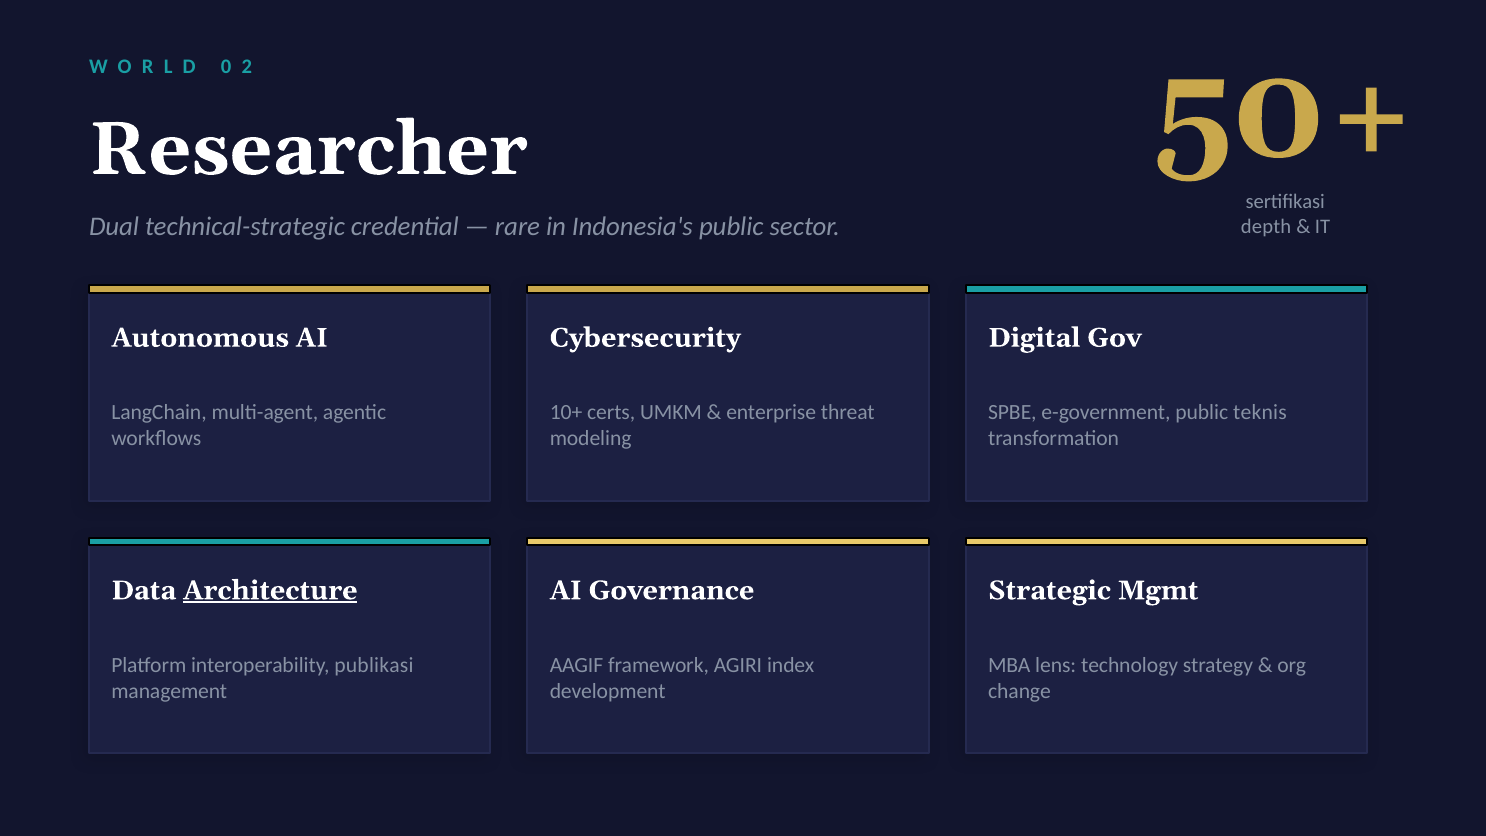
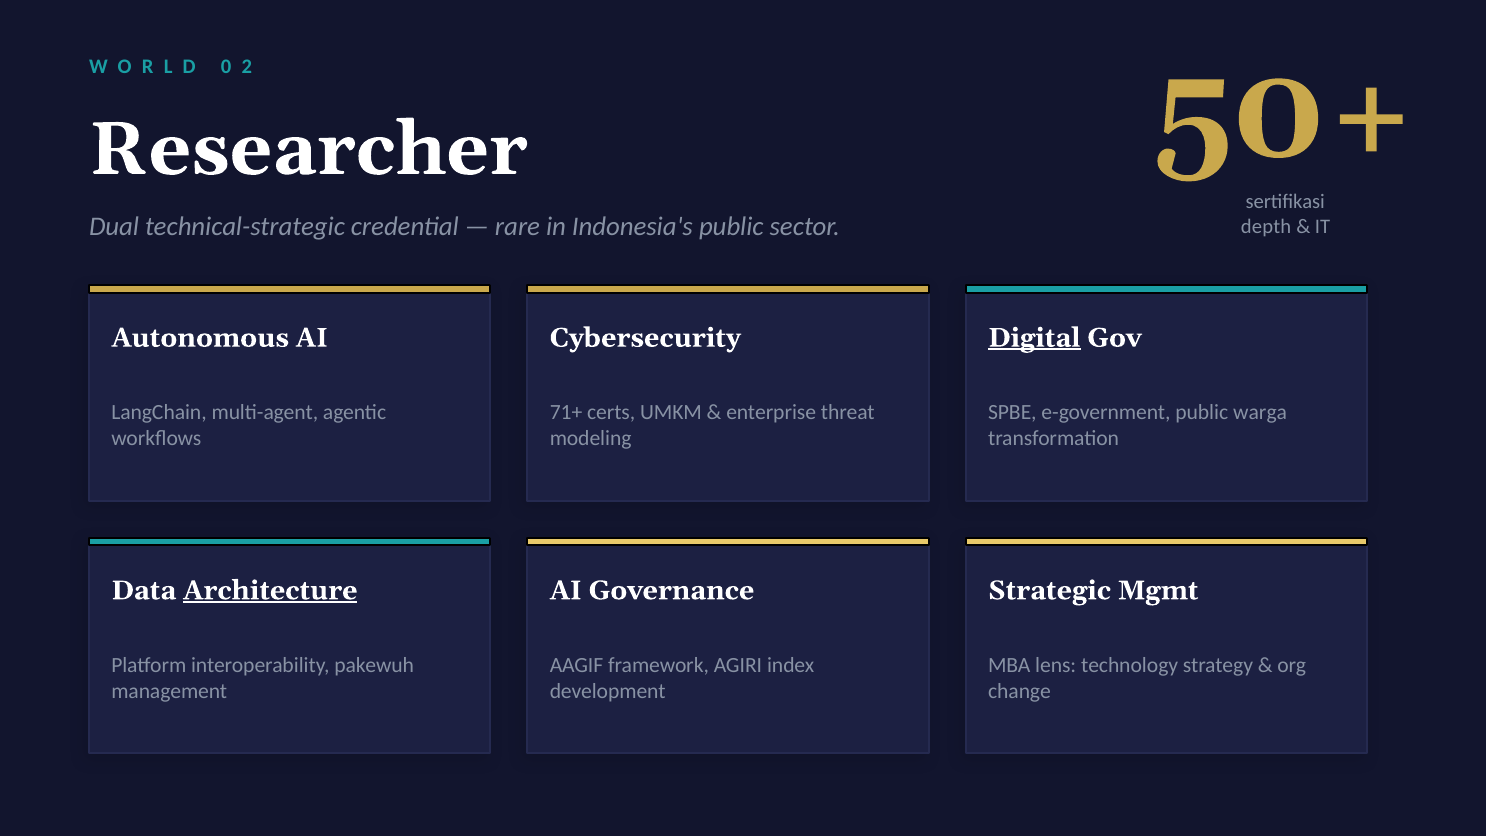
Digital underline: none -> present
10+: 10+ -> 71+
teknis: teknis -> warga
publikasi: publikasi -> pakewuh
